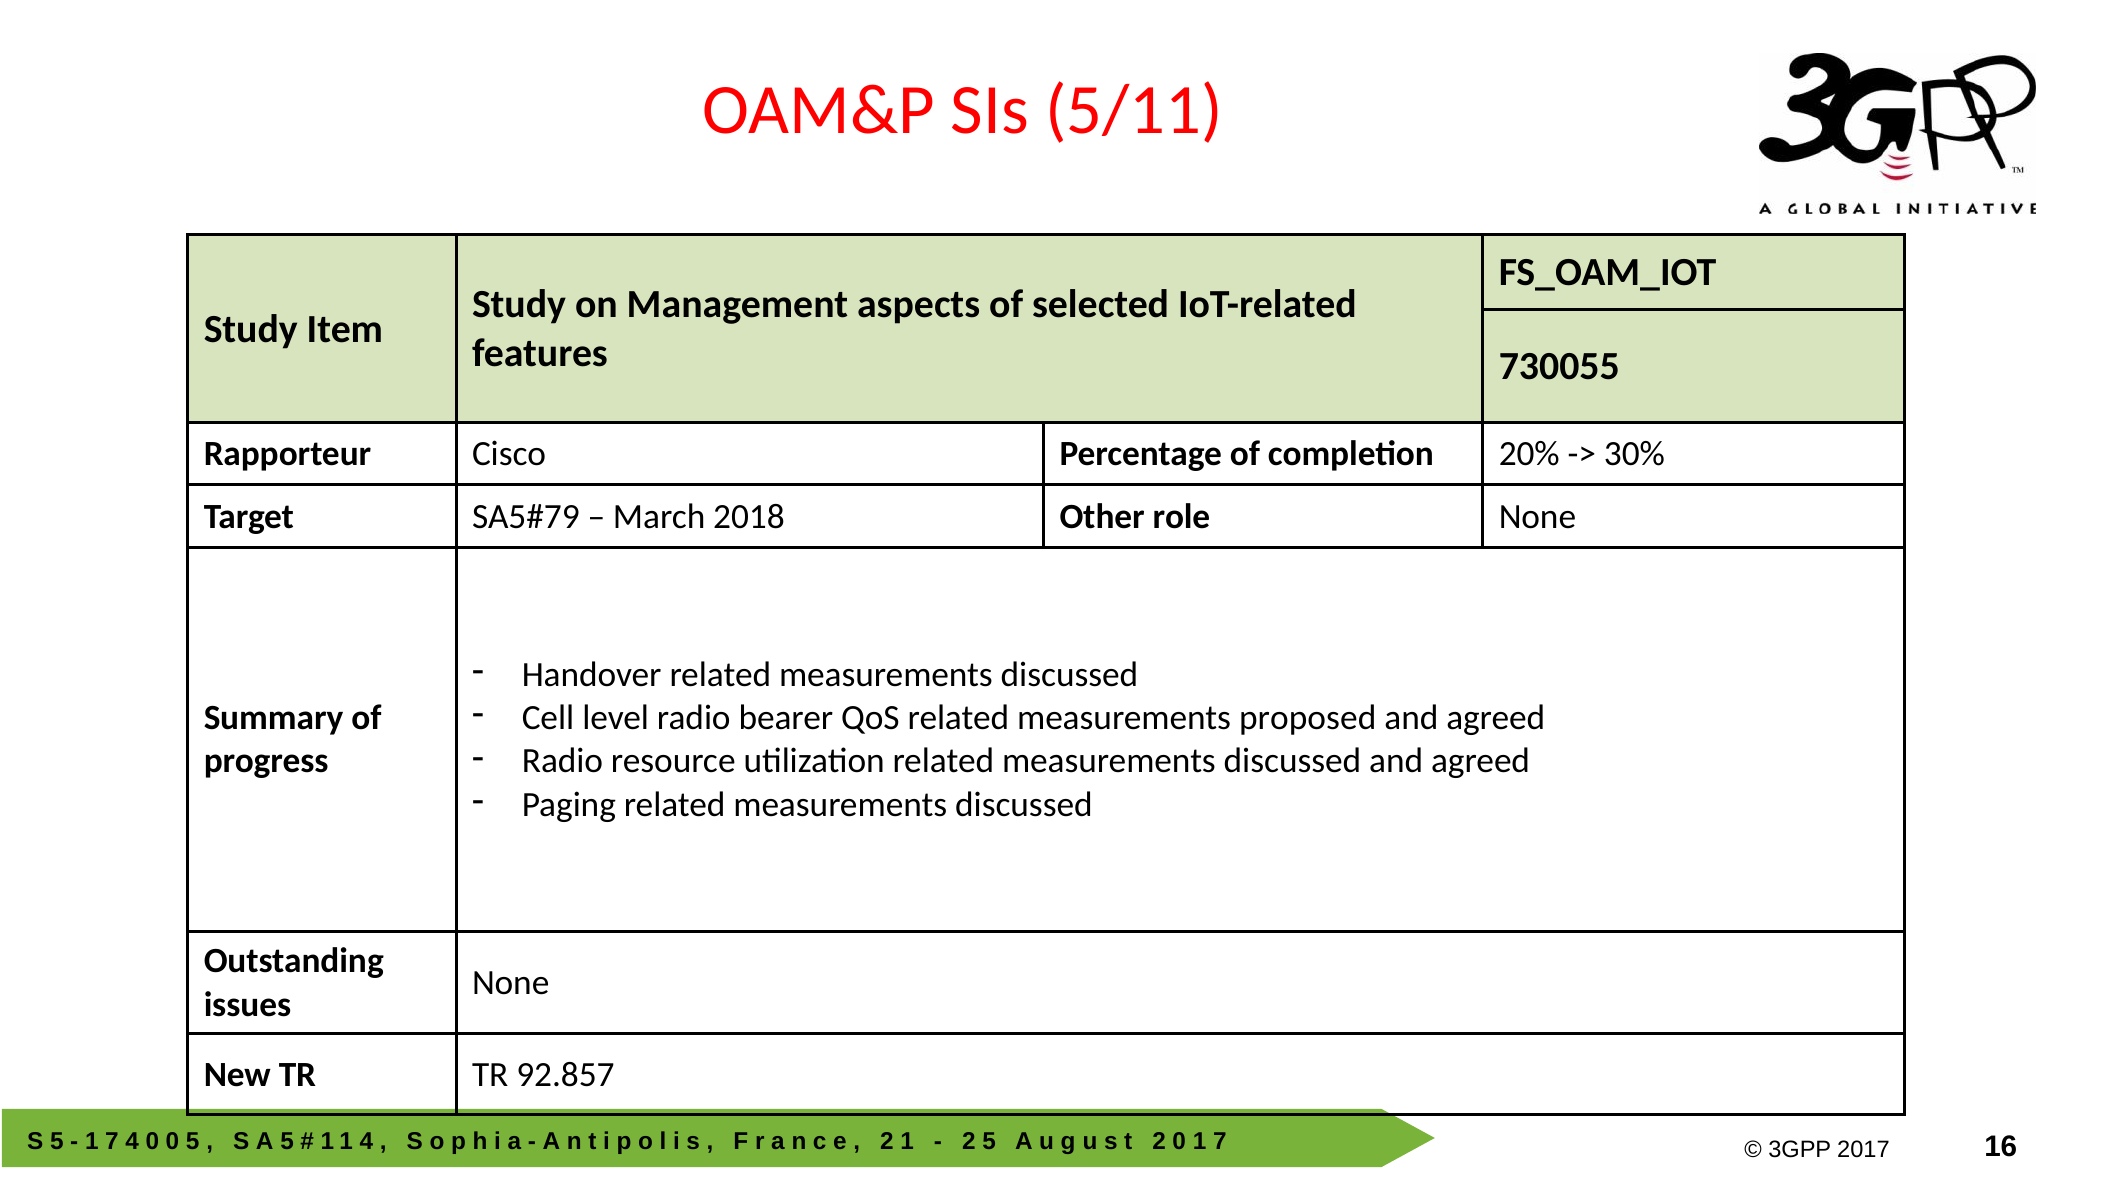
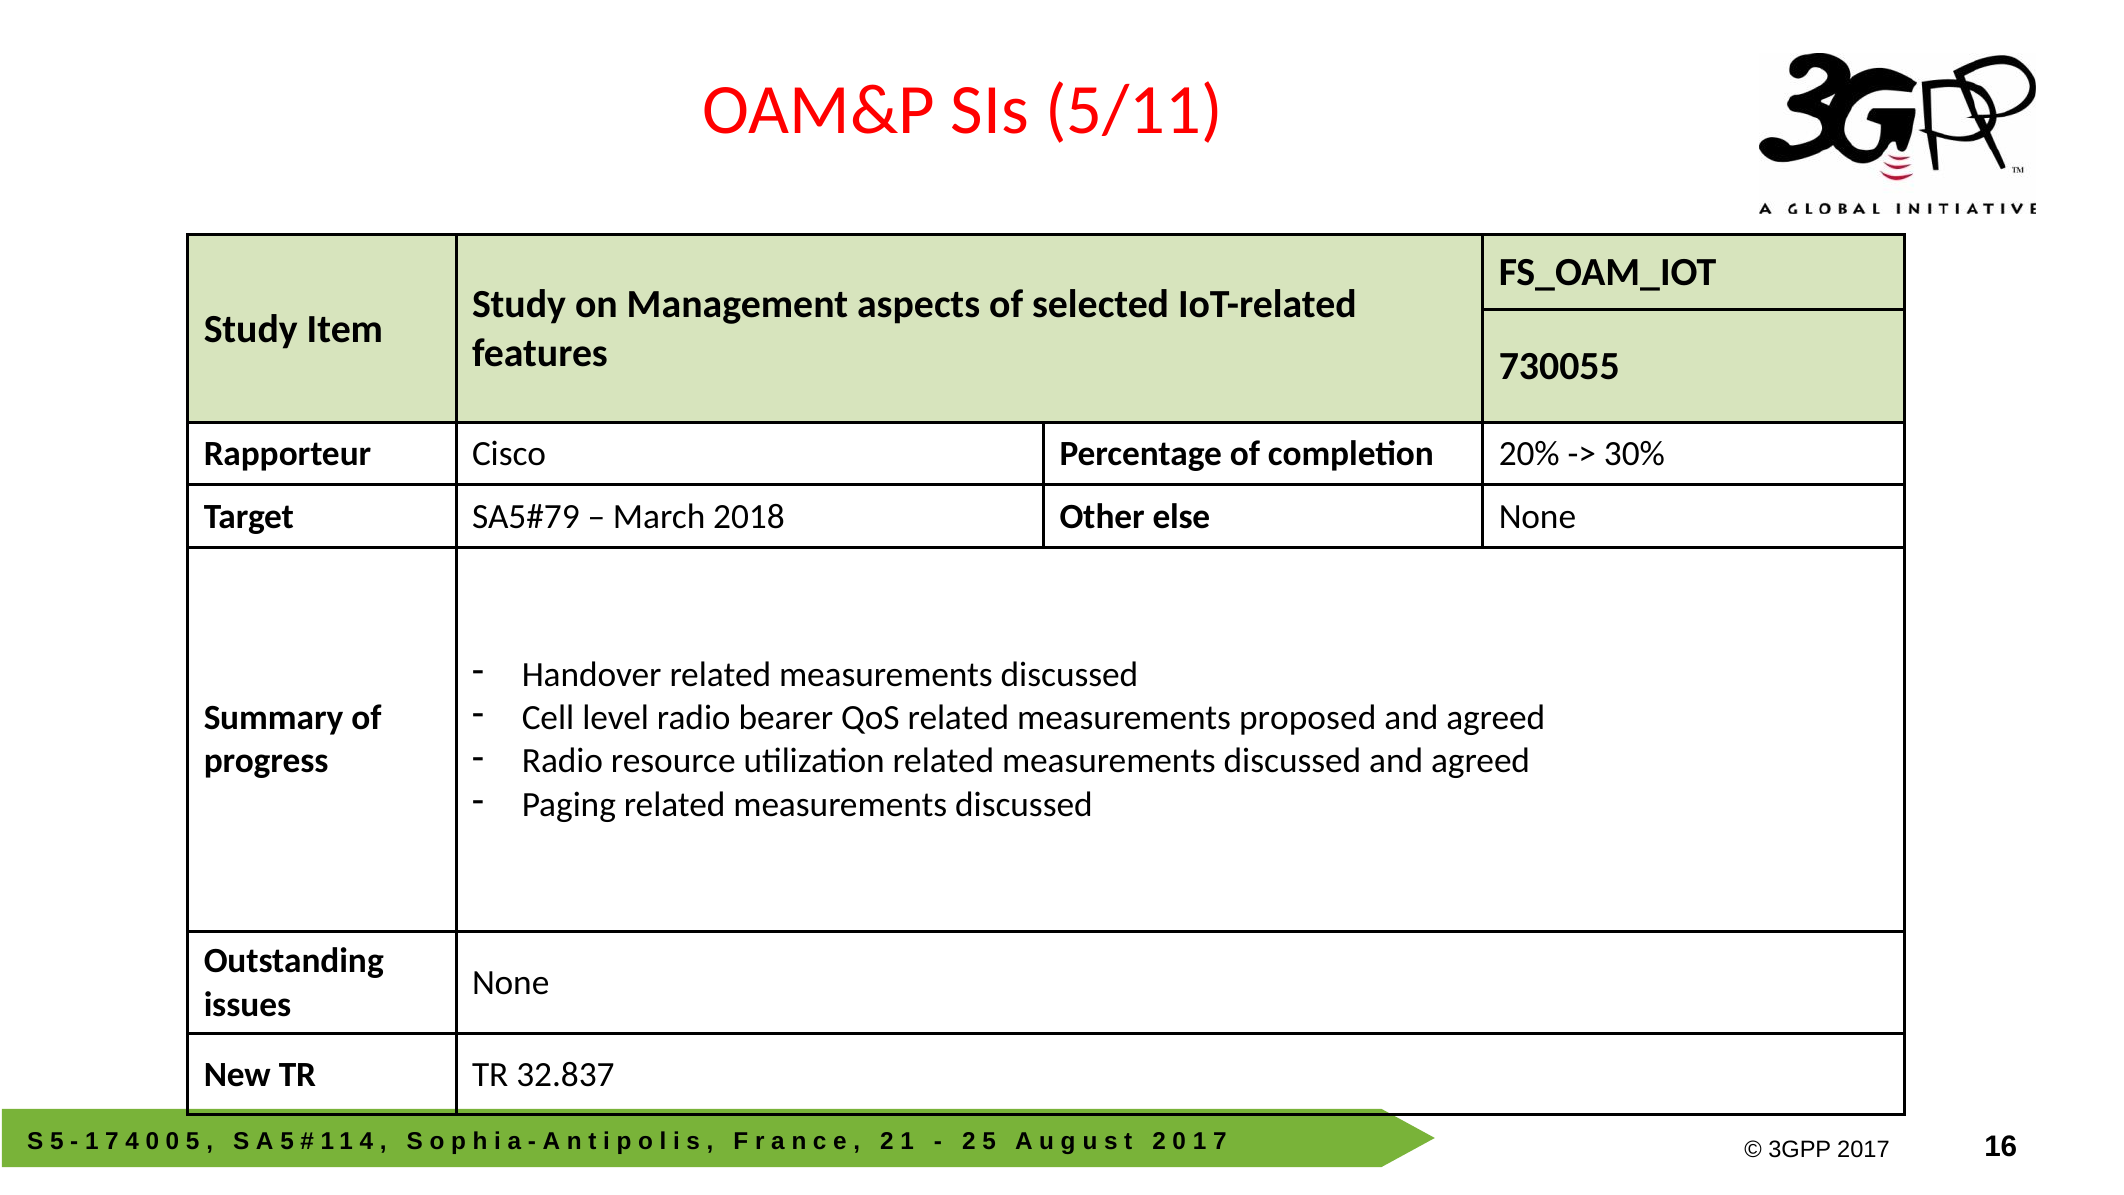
role: role -> else
92.857: 92.857 -> 32.837
